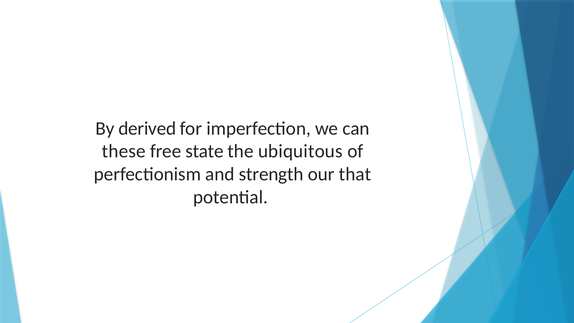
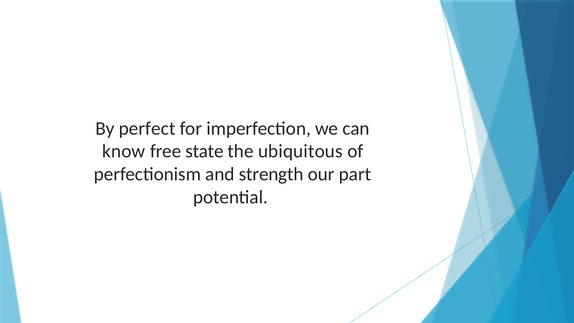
derived: derived -> perfect
these: these -> know
that: that -> part
